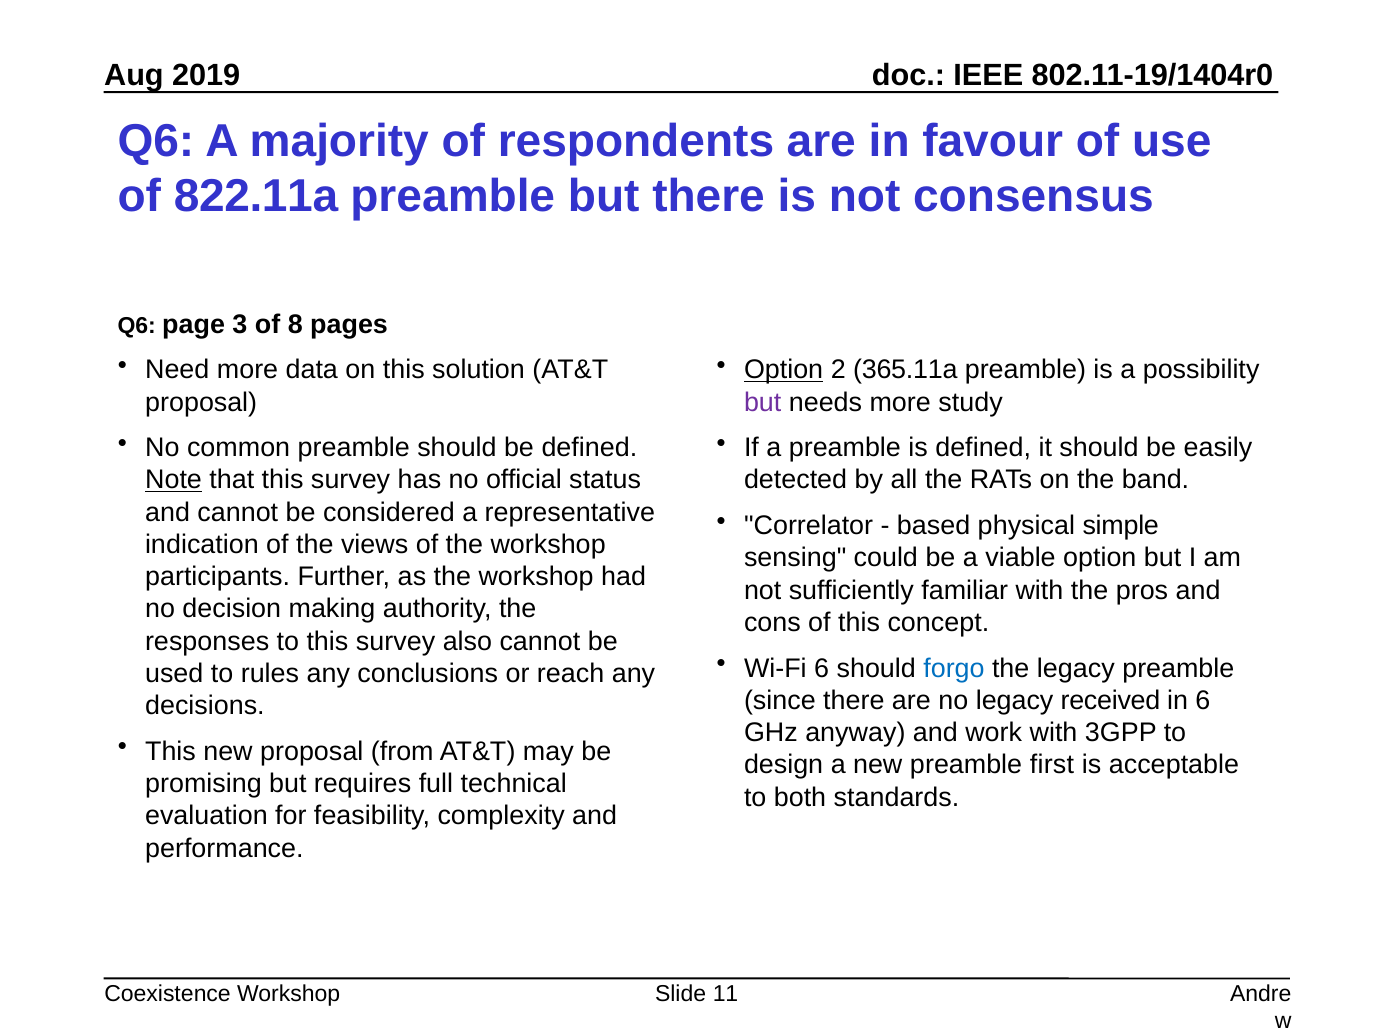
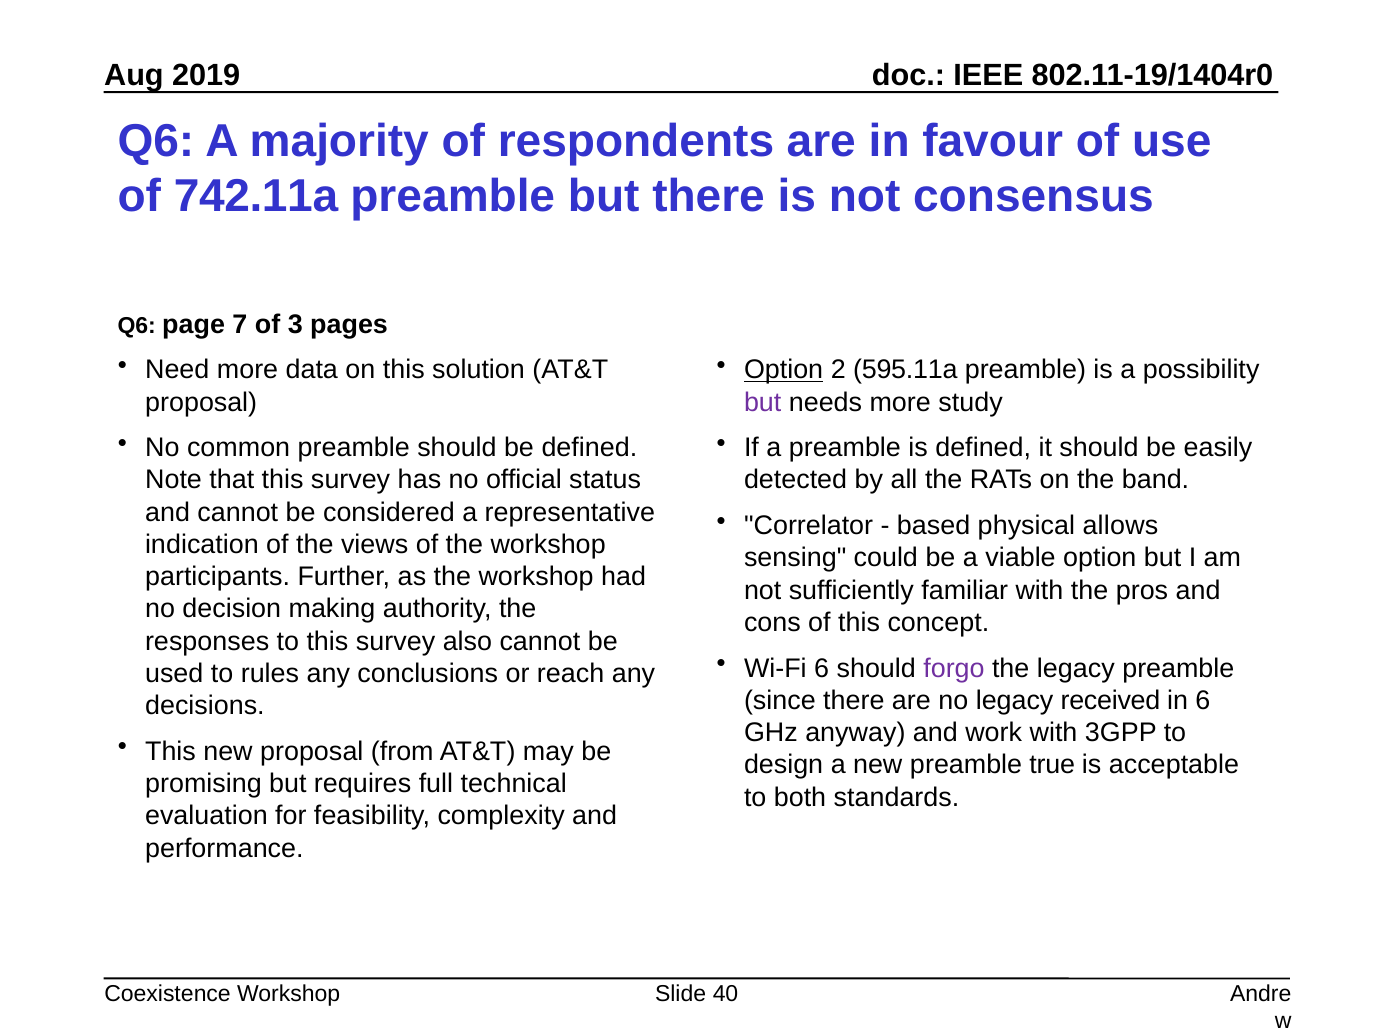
822.11a: 822.11a -> 742.11a
3: 3 -> 7
8: 8 -> 3
365.11a: 365.11a -> 595.11a
Note underline: present -> none
simple: simple -> allows
forgo colour: blue -> purple
first: first -> true
11: 11 -> 40
